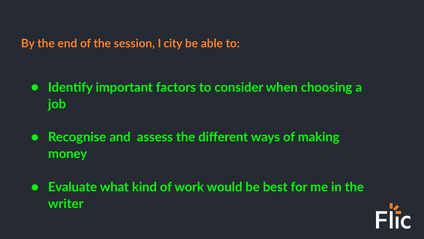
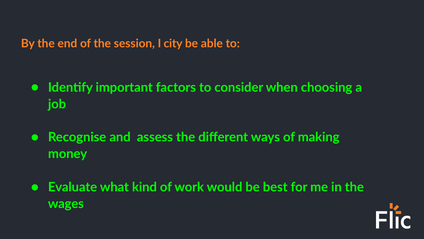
writer: writer -> wages
